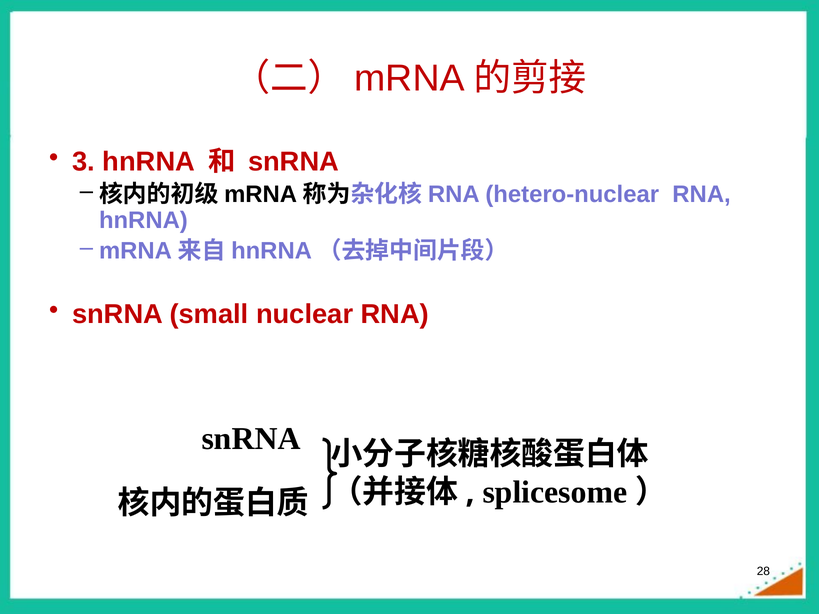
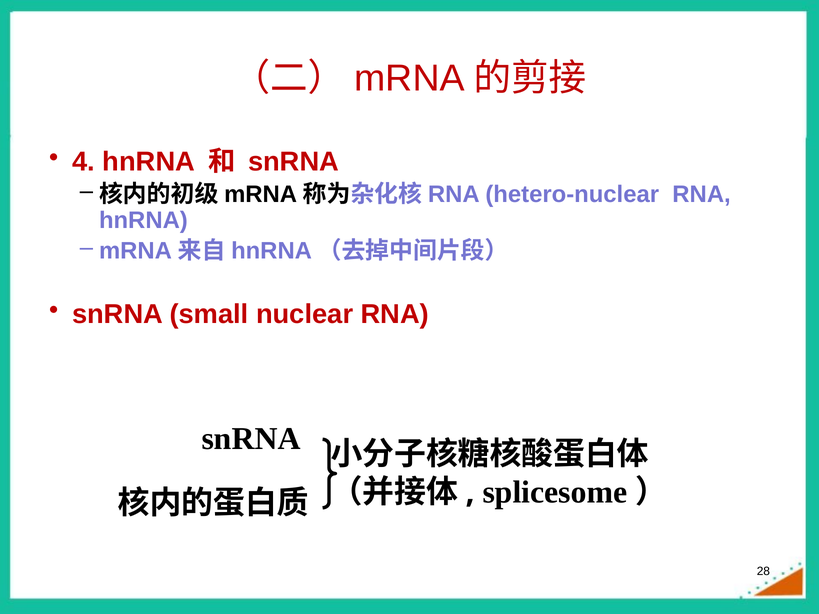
3: 3 -> 4
